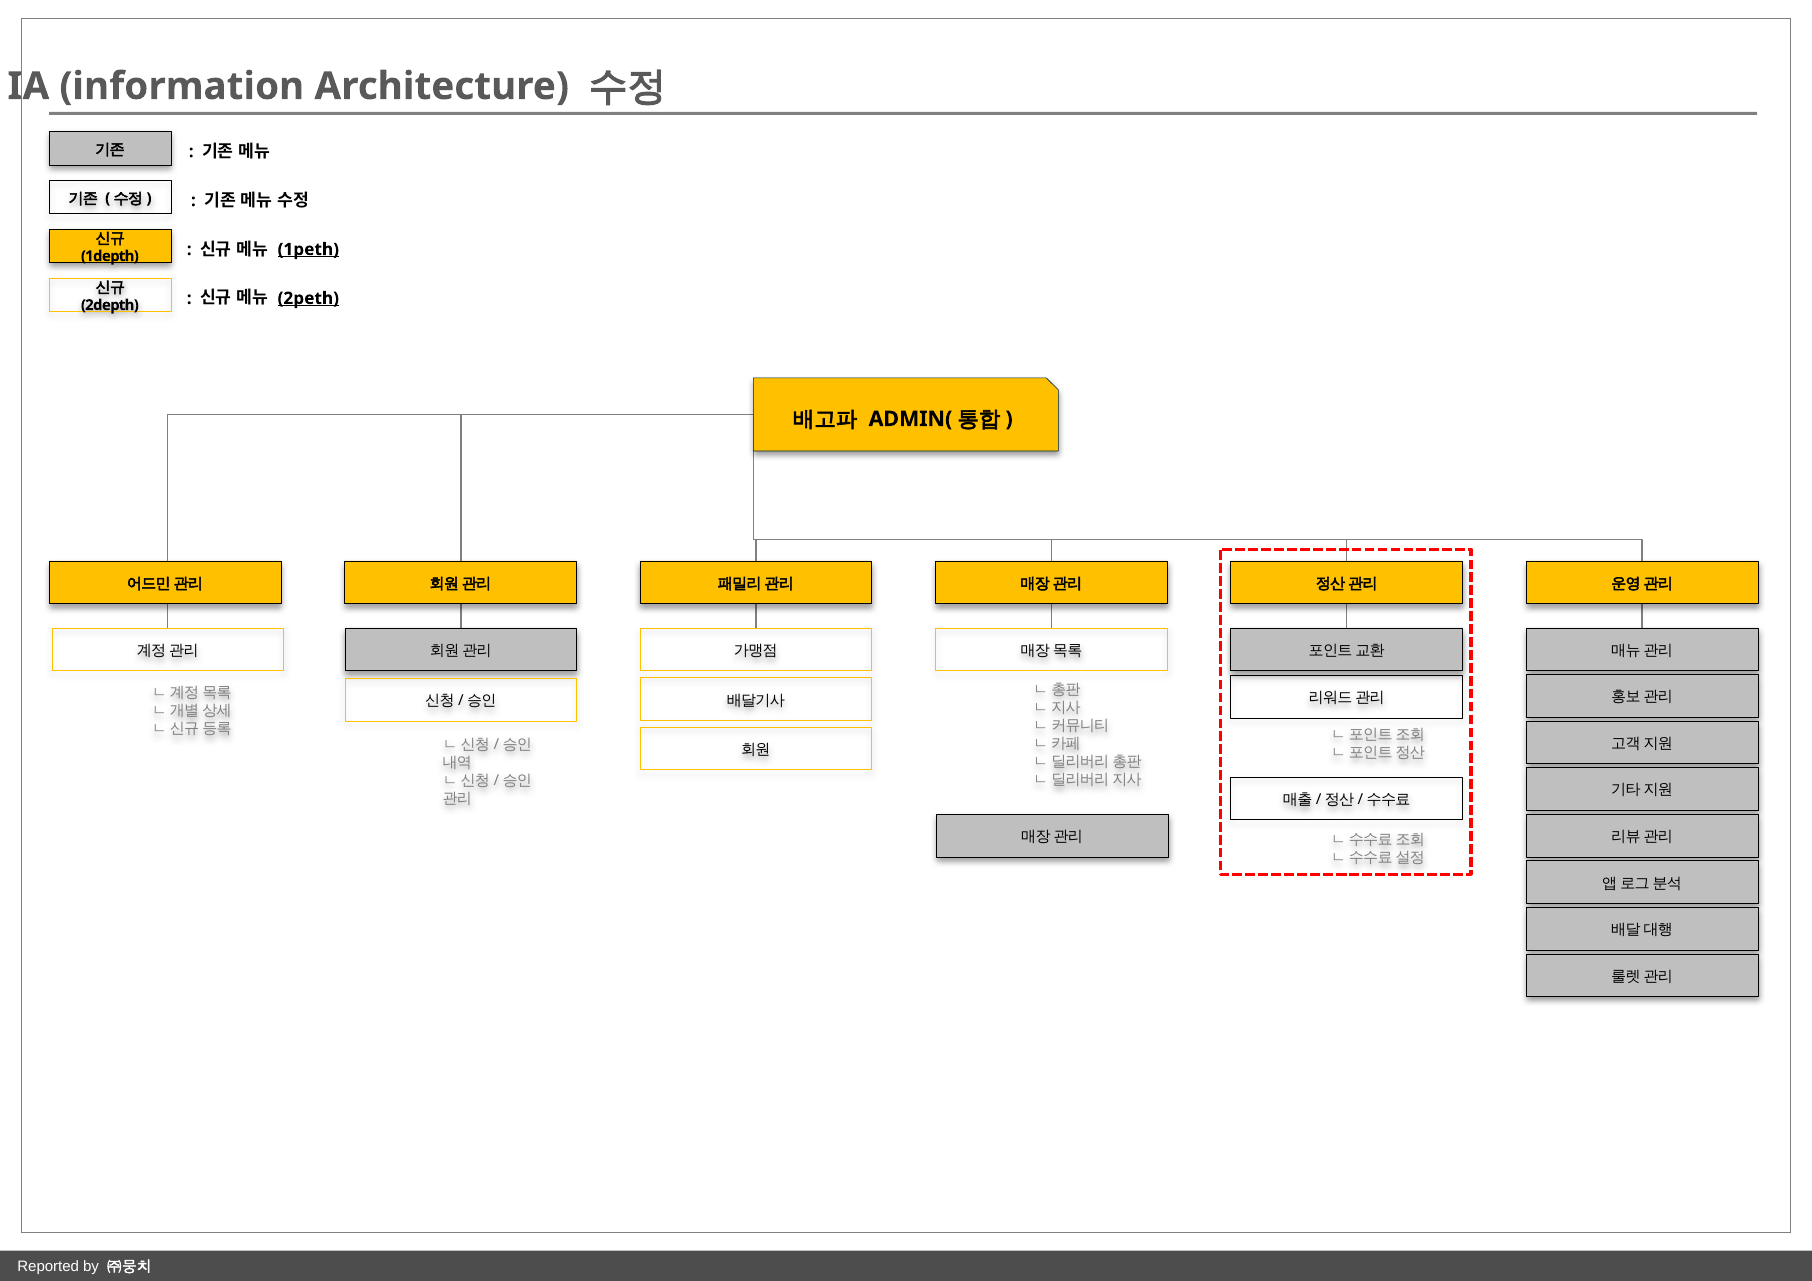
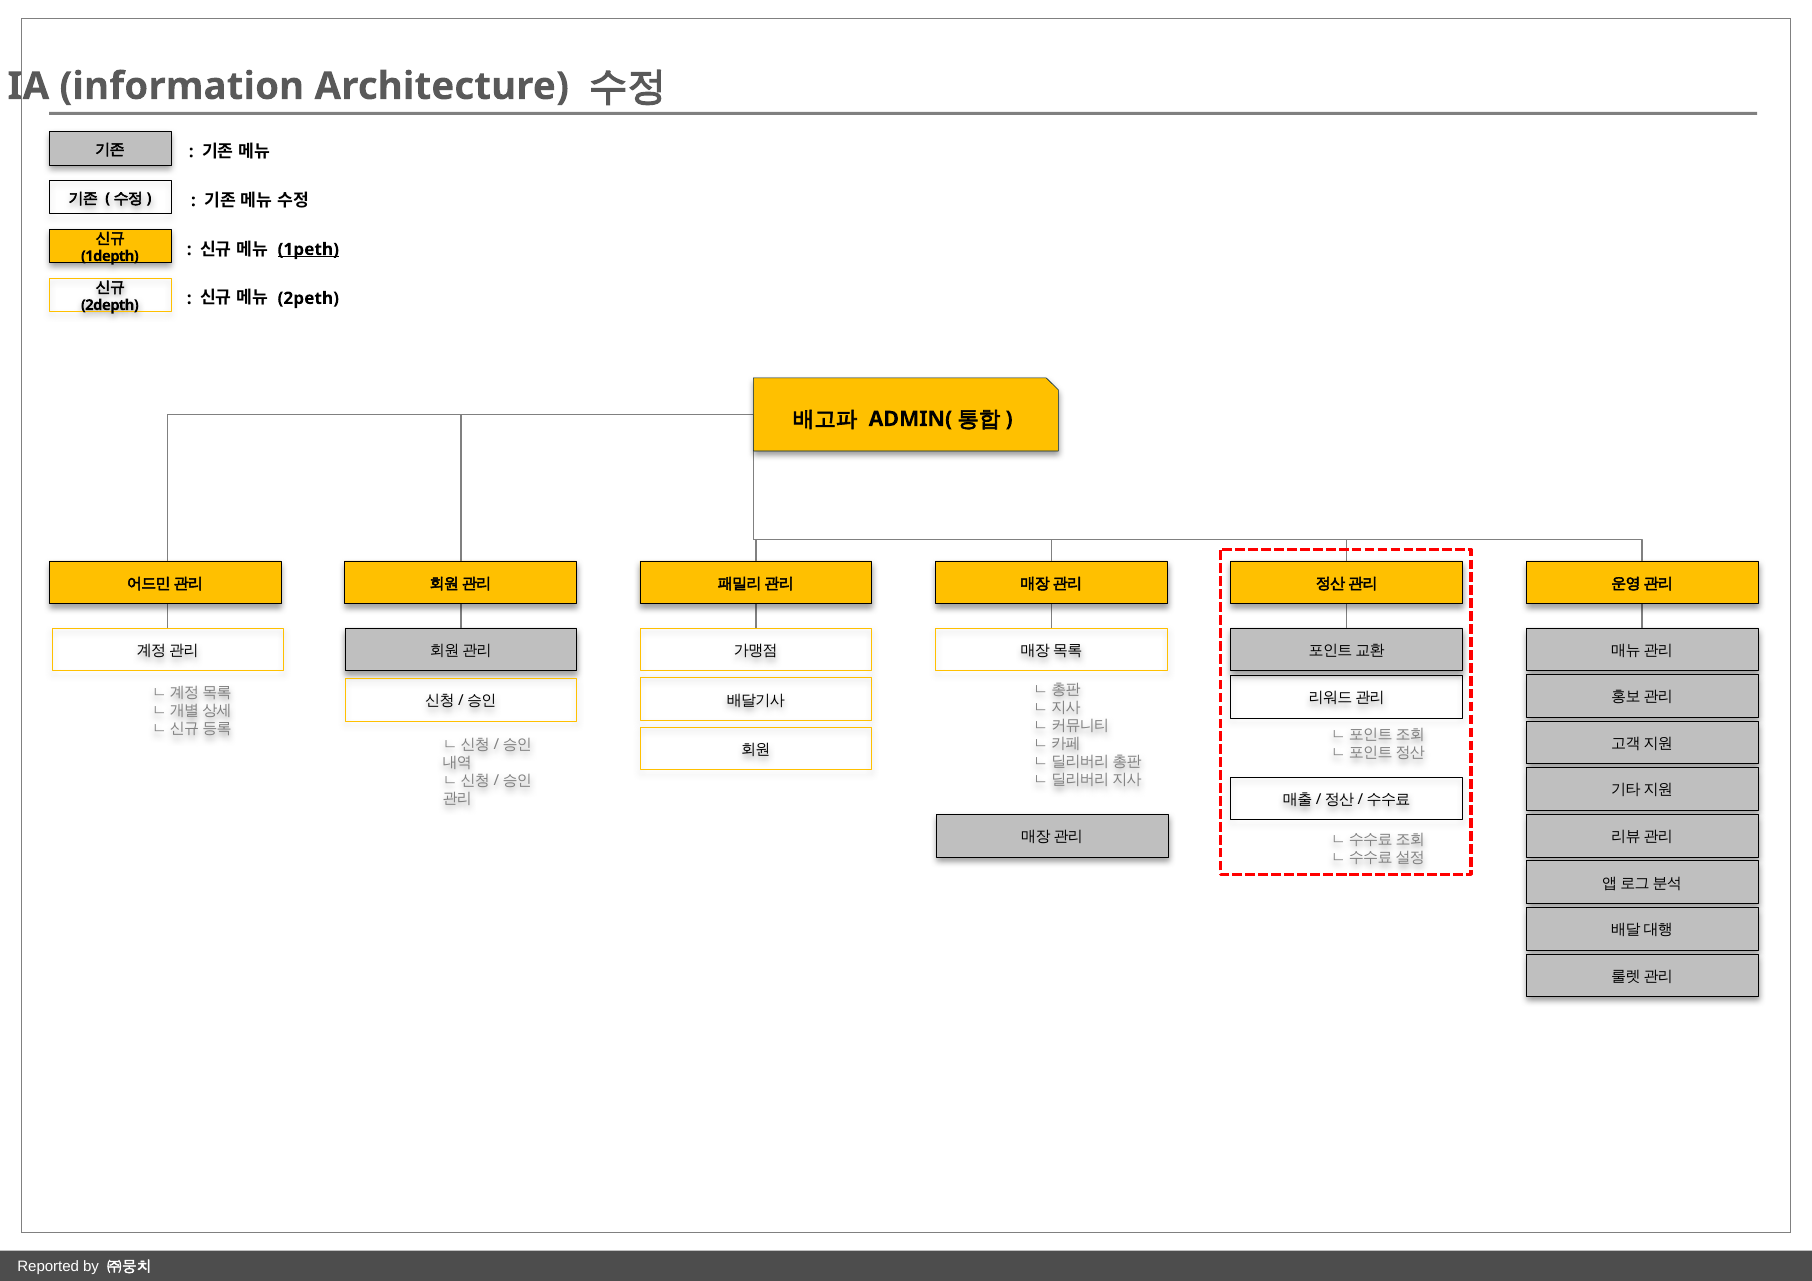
2peth underline: present -> none
